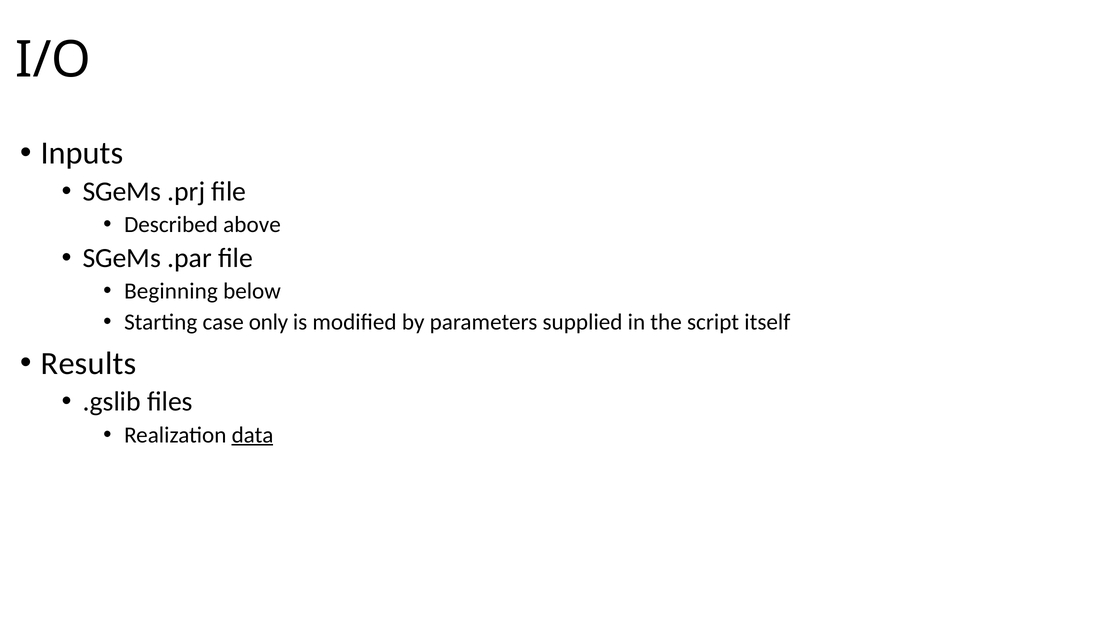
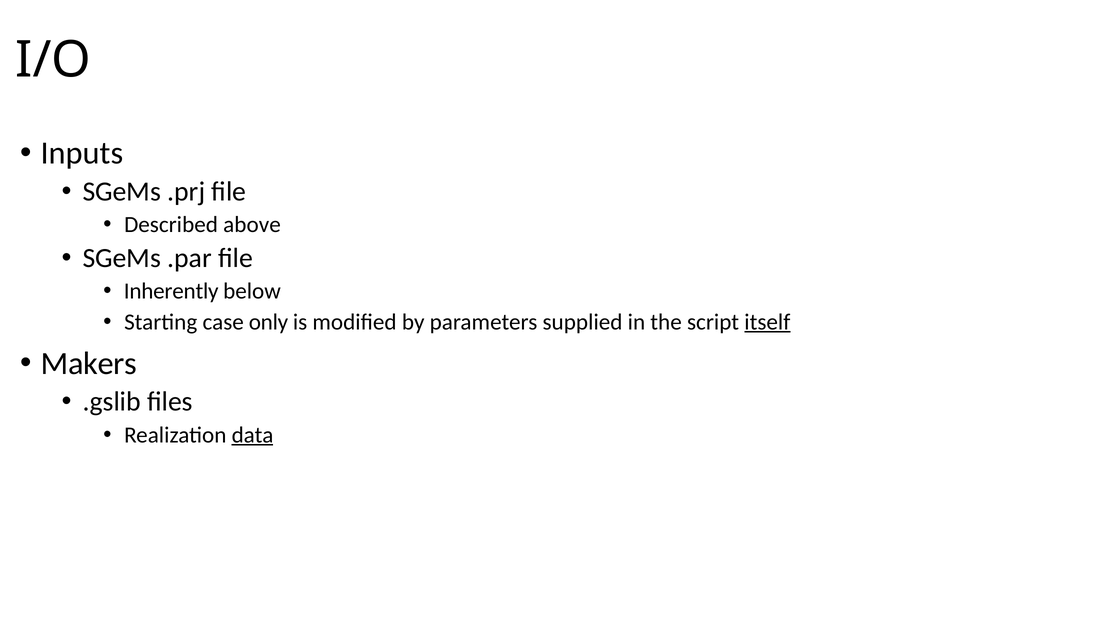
Beginning: Beginning -> Inherently
itself underline: none -> present
Results: Results -> Makers
